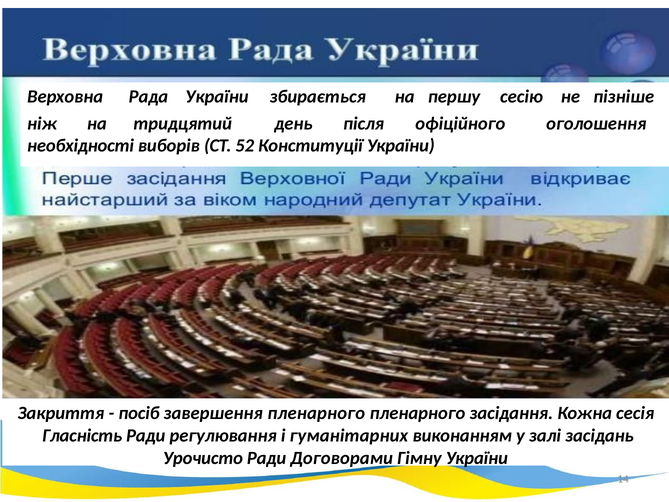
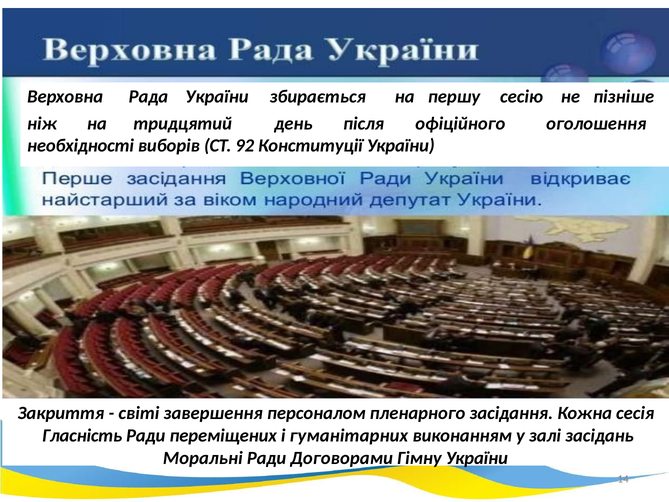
52: 52 -> 92
посіб: посіб -> світі
завершення пленарного: пленарного -> персоналом
регулювання: регулювання -> переміщених
Урочисто: Урочисто -> Моральні
